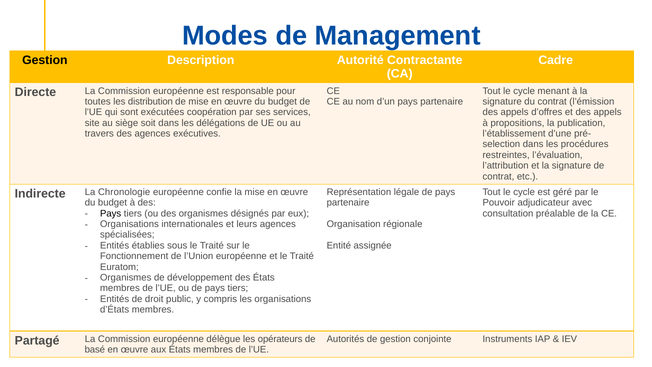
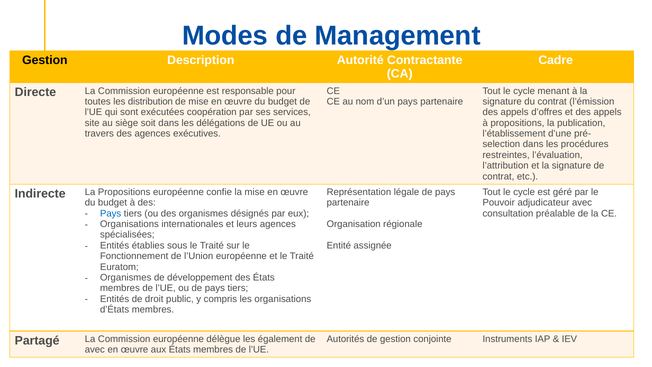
La Chronologie: Chronologie -> Propositions
Pays at (111, 213) colour: black -> blue
opérateurs: opérateurs -> également
basé at (95, 349): basé -> avec
